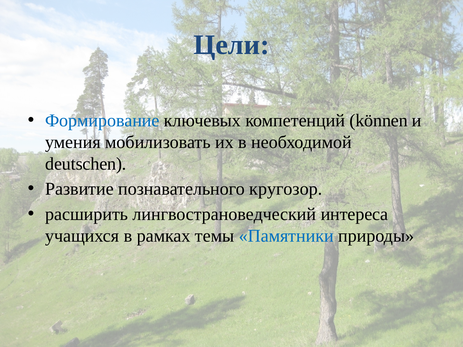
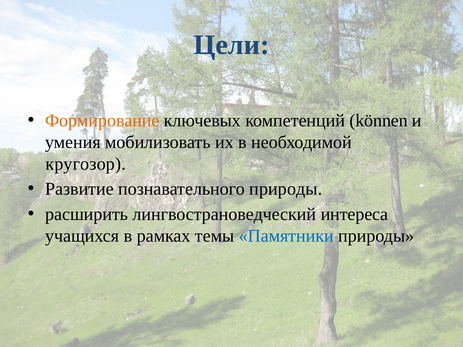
Формирование colour: blue -> orange
deutschen: deutschen -> кругозор
познавательного кругозор: кругозор -> природы
